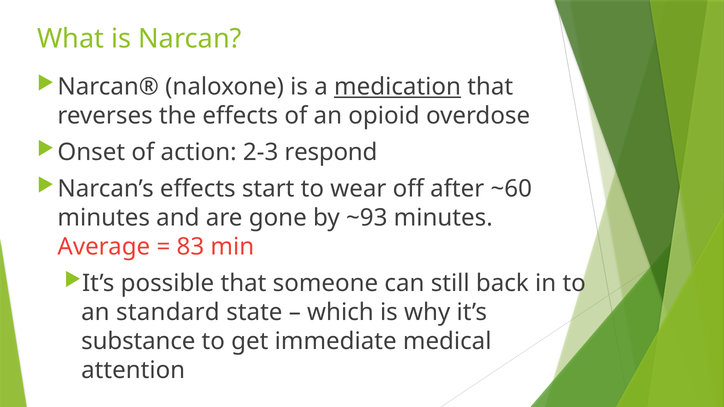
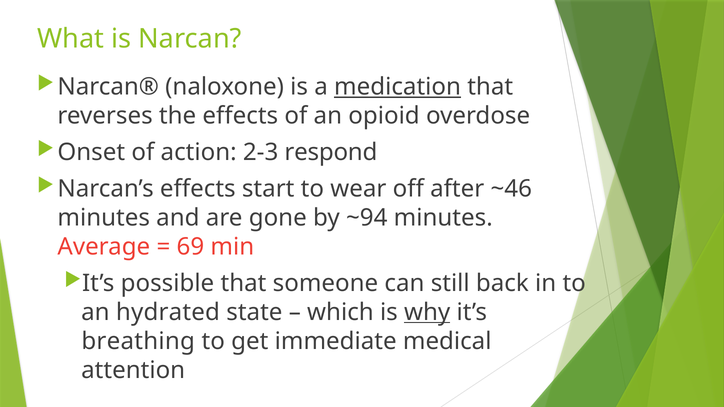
~60: ~60 -> ~46
~93: ~93 -> ~94
83: 83 -> 69
standard: standard -> hydrated
why underline: none -> present
substance: substance -> breathing
